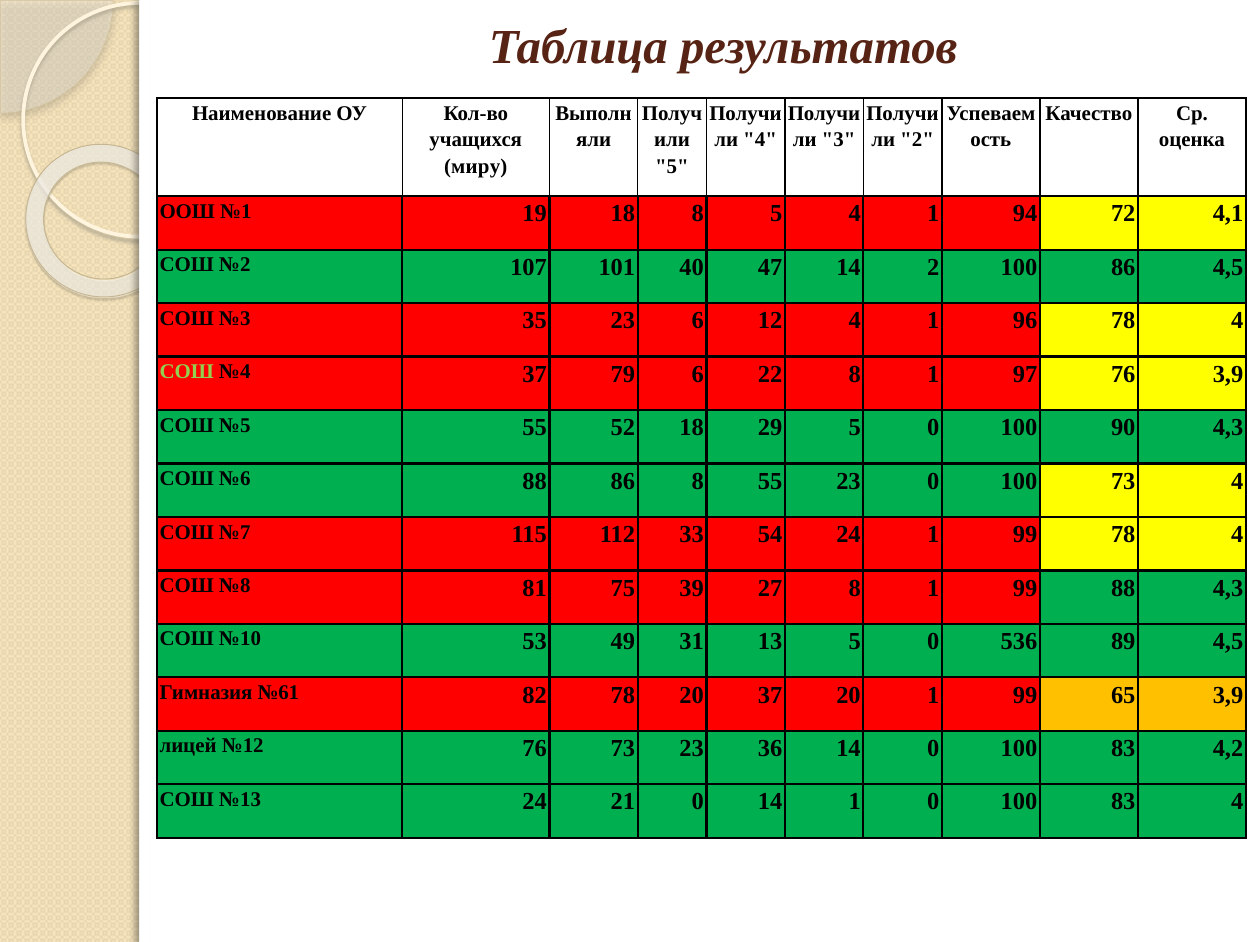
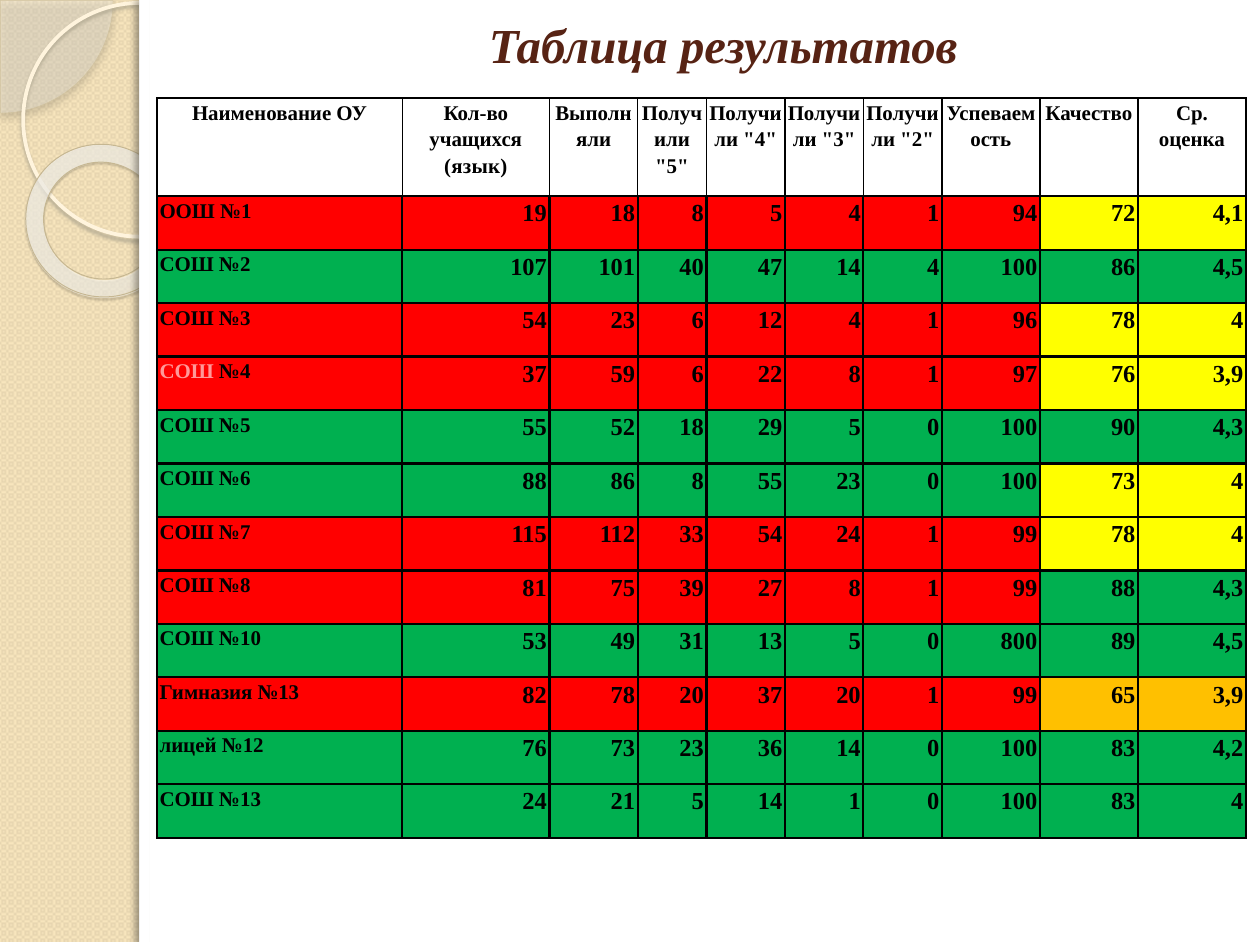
миру: миру -> язык
14 2: 2 -> 4
№3 35: 35 -> 54
СОШ at (187, 372) colour: light green -> pink
79: 79 -> 59
536: 536 -> 800
Гимназия №61: №61 -> №13
21 0: 0 -> 5
